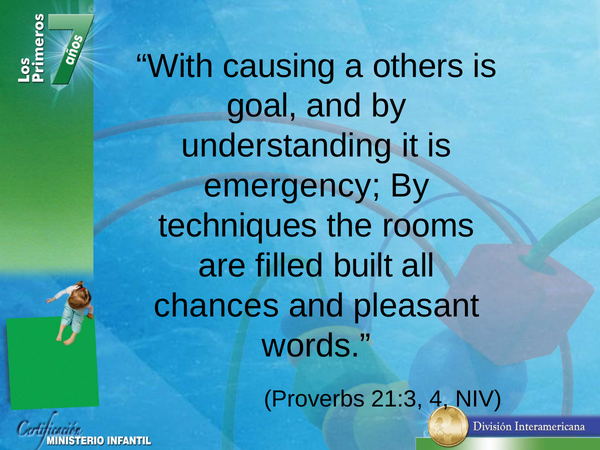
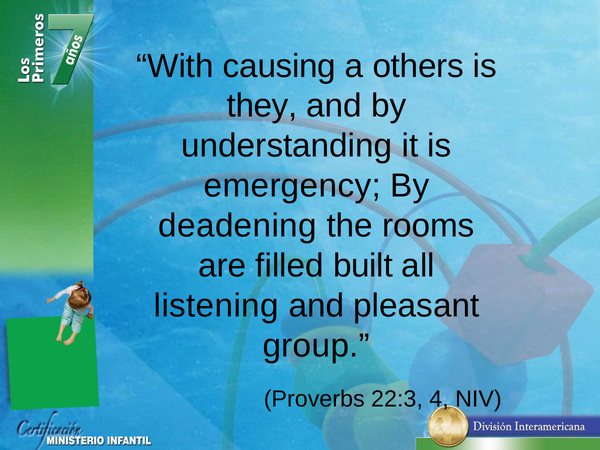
goal: goal -> they
techniques: techniques -> deadening
chances: chances -> listening
words: words -> group
21:3: 21:3 -> 22:3
